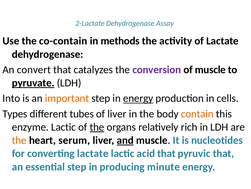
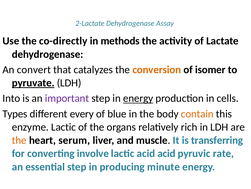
co-contain: co-contain -> co-directly
conversion colour: purple -> orange
of muscle: muscle -> isomer
important colour: orange -> purple
tubes: tubes -> every
of liver: liver -> blue
the at (97, 127) underline: present -> none
and underline: present -> none
nucleotides: nucleotides -> transferring
converting lactate: lactate -> involve
acid that: that -> acid
pyruvic that: that -> rate
